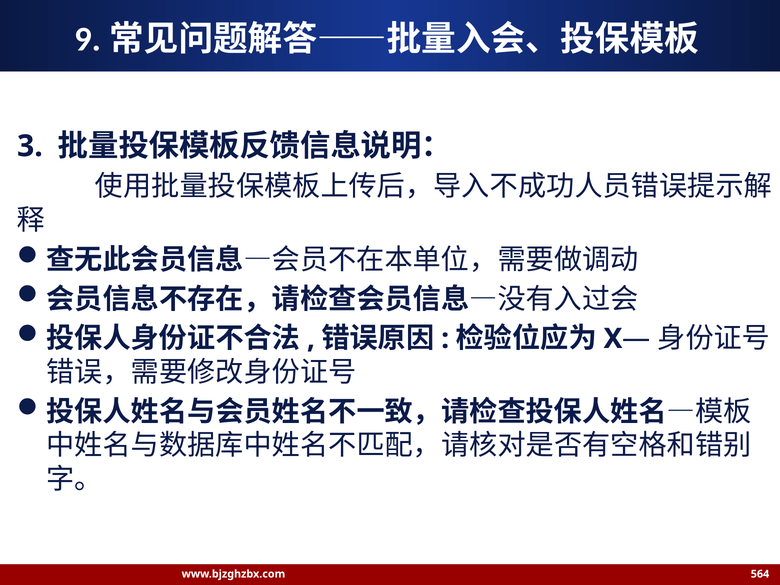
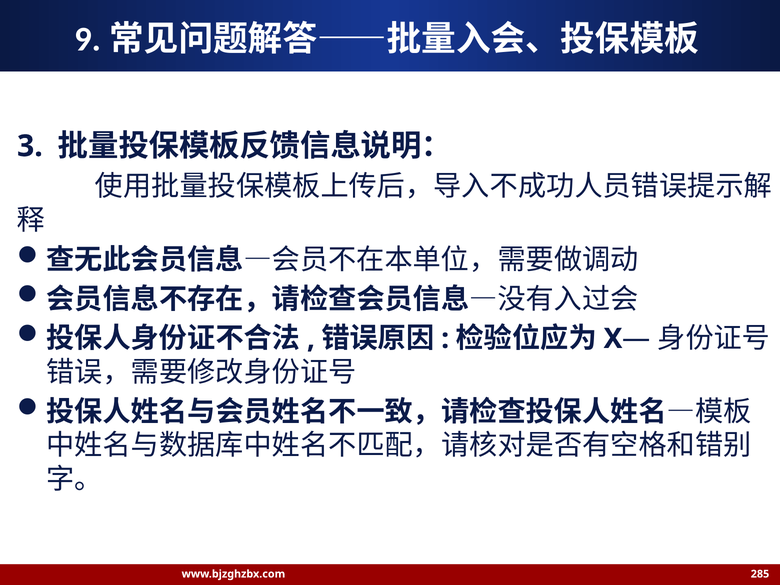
564: 564 -> 285
